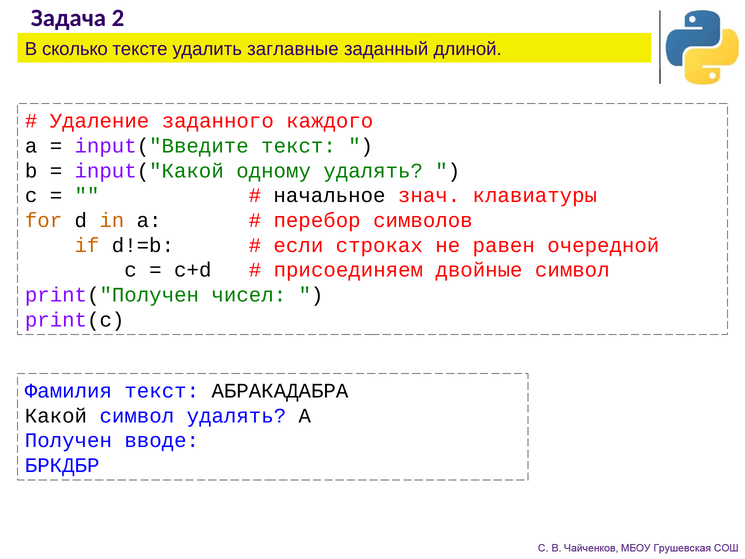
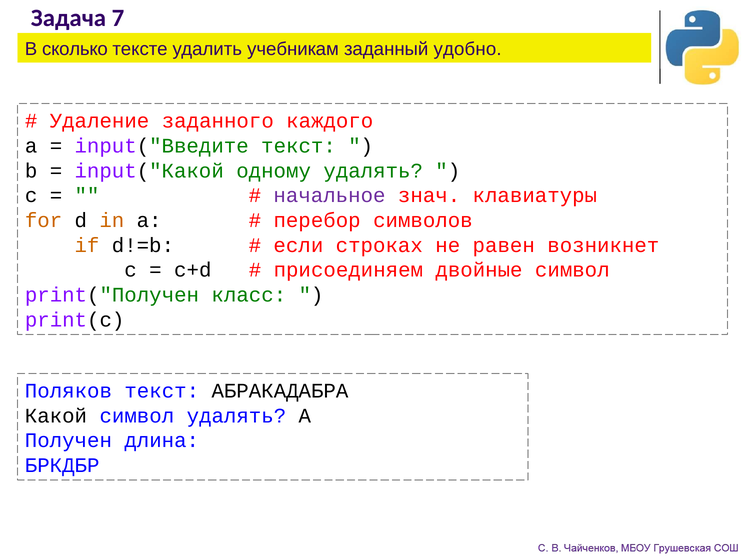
2: 2 -> 7
заглавные: заглавные -> учебникам
длиной: длиной -> удобно
начальное colour: black -> purple
очередной: очередной -> возникнет
чисел: чисел -> класс
Фамилия: Фамилия -> Поляков
вводе: вводе -> длина
